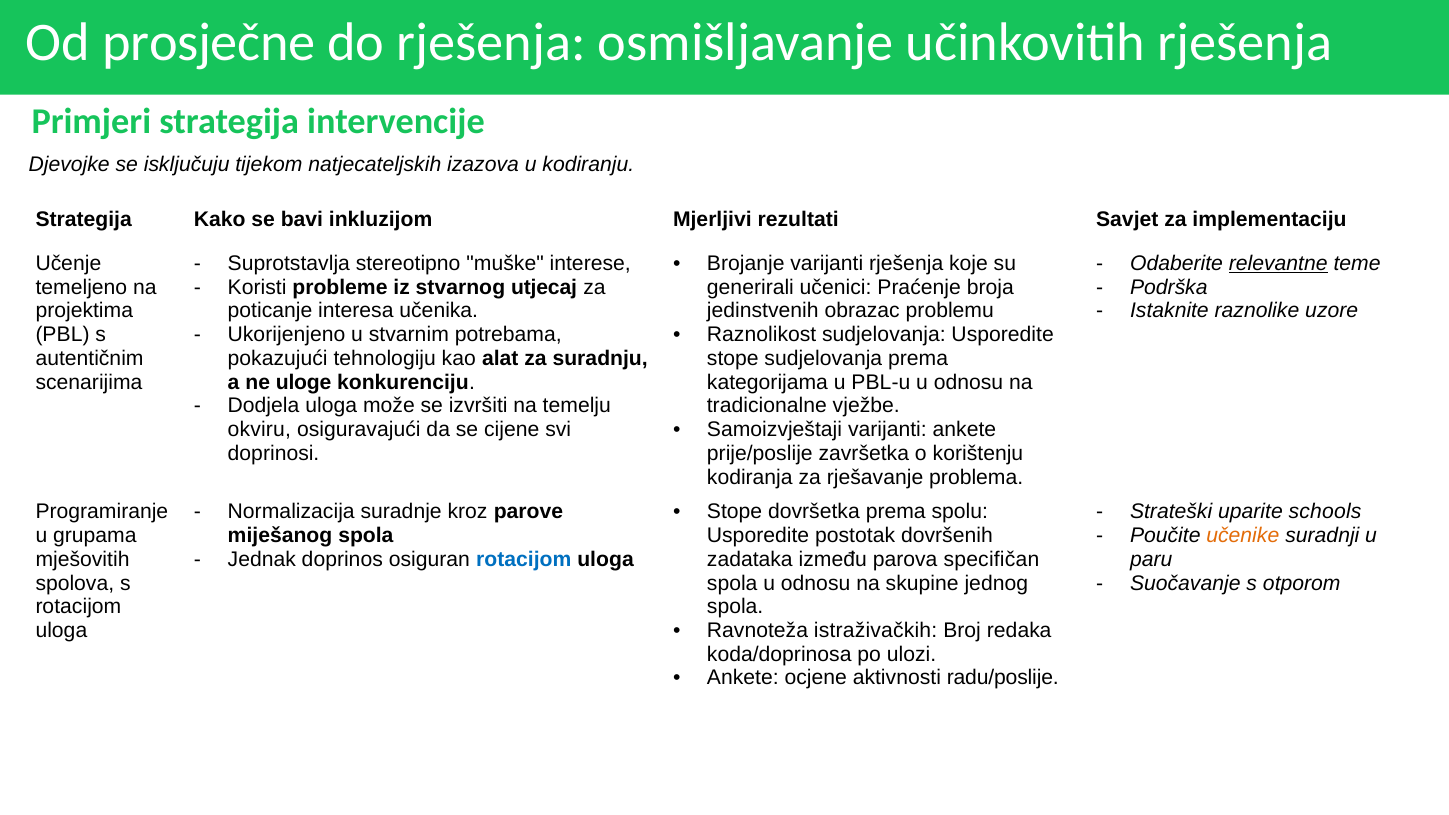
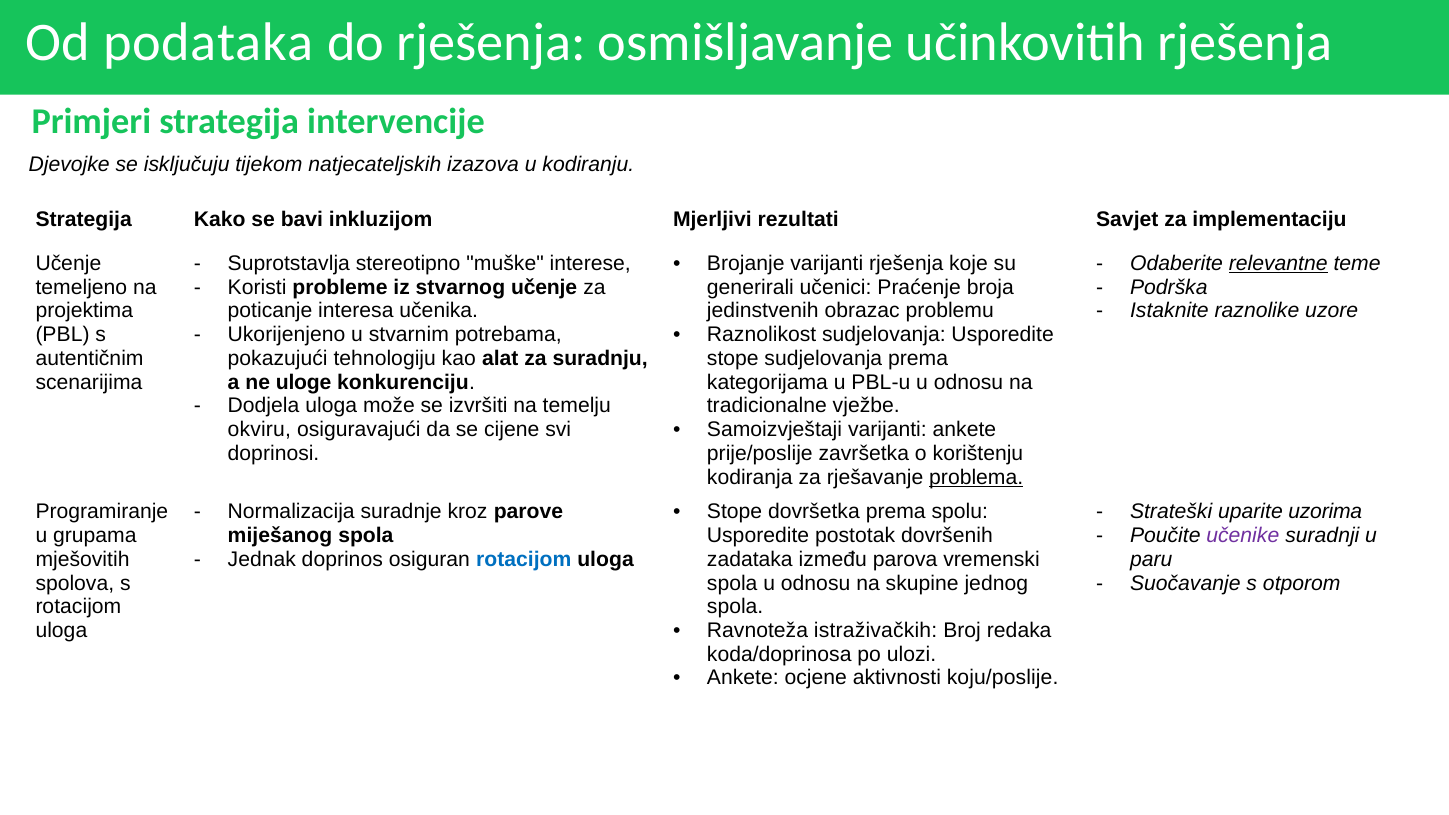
prosječne: prosječne -> podataka
stvarnog utjecaj: utjecaj -> učenje
problema underline: none -> present
schools: schools -> uzorima
učenike colour: orange -> purple
specifičan: specifičan -> vremenski
radu/poslije: radu/poslije -> koju/poslije
